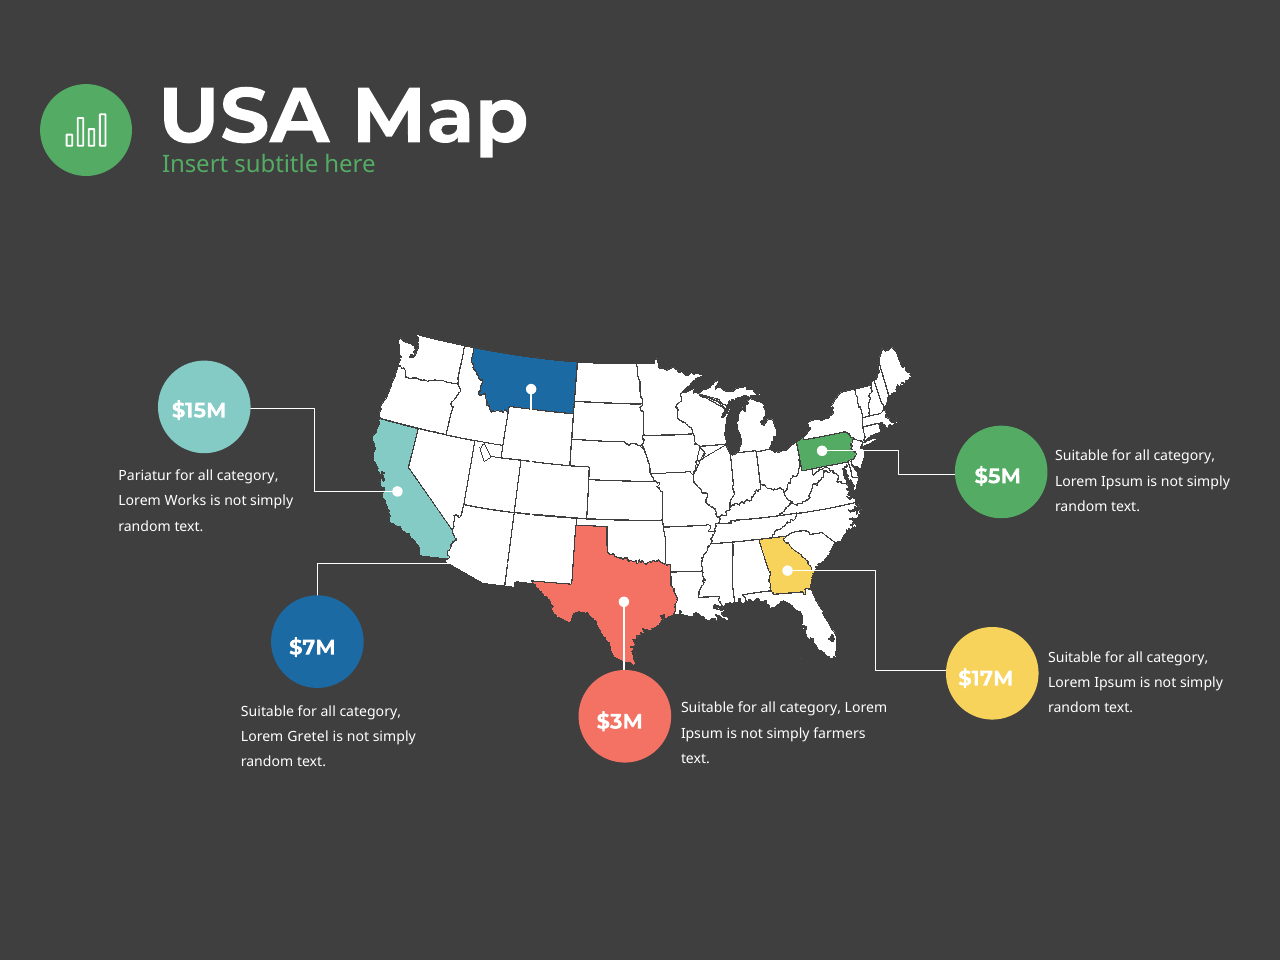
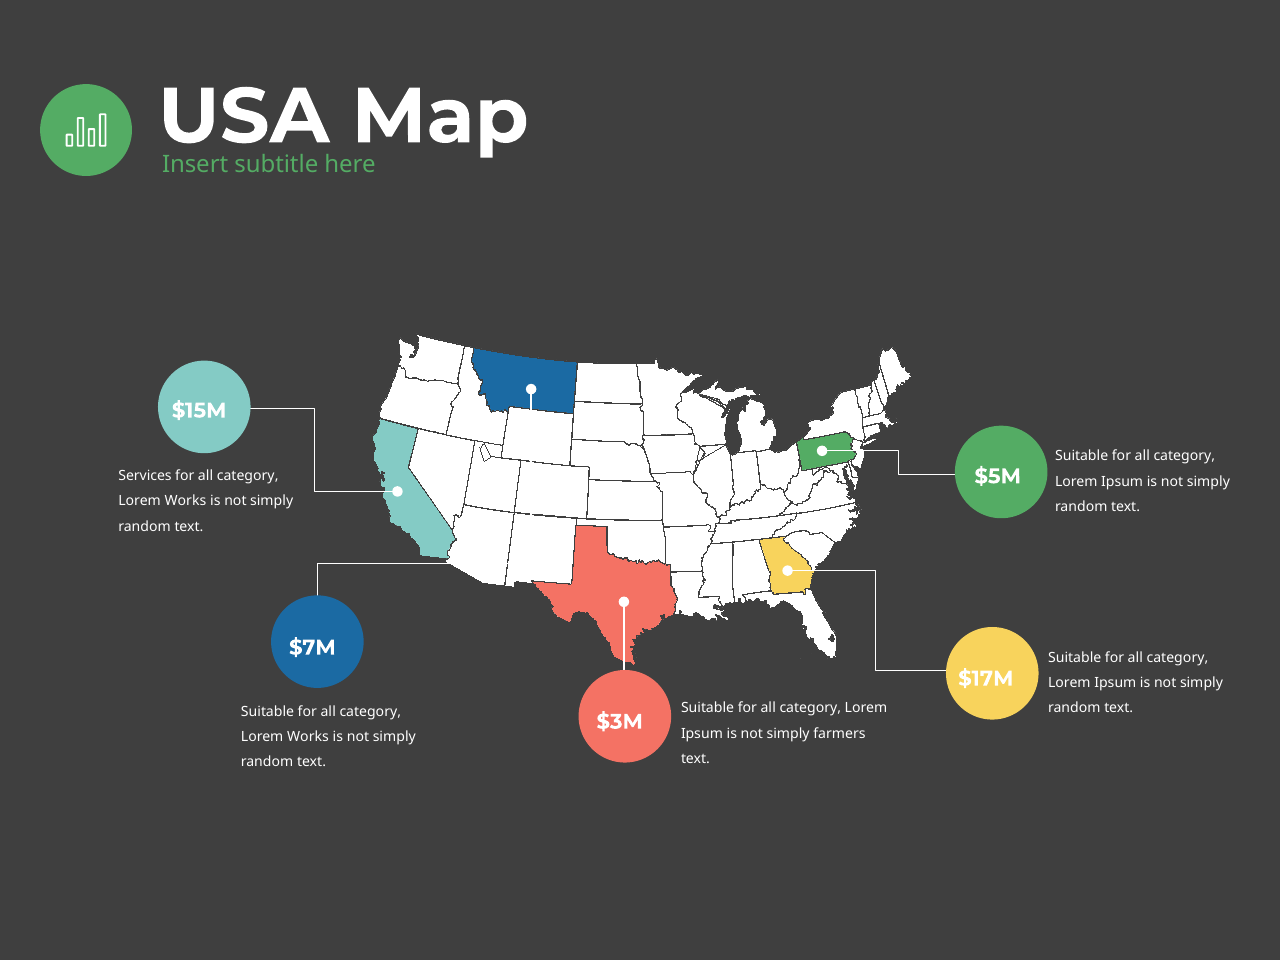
Pariatur: Pariatur -> Services
Gretel at (308, 737): Gretel -> Works
